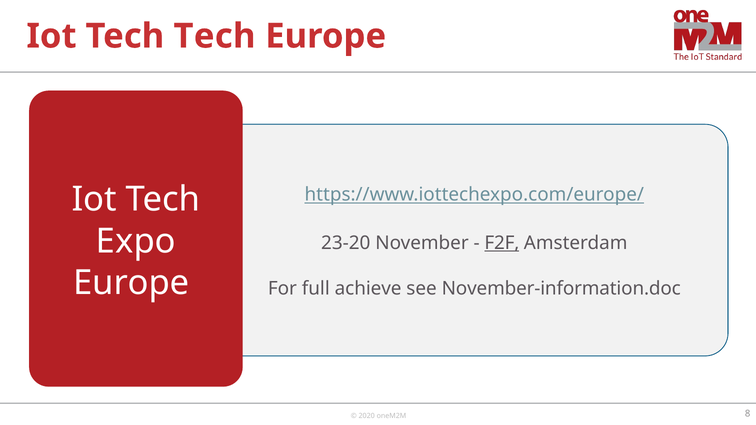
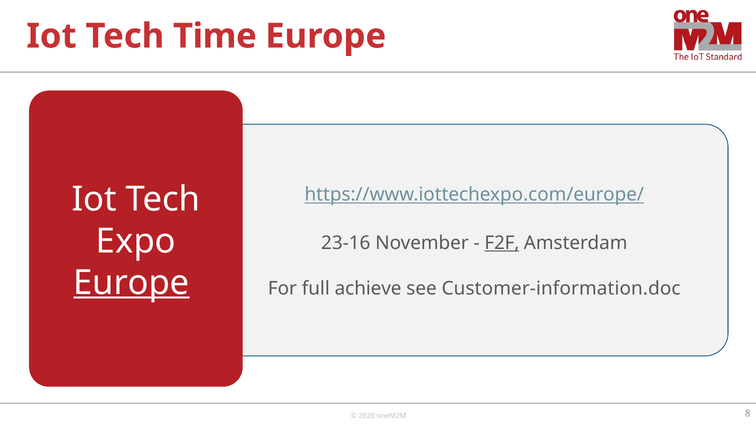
Tech Tech: Tech -> Time
23-20: 23-20 -> 23-16
Europe at (131, 283) underline: none -> present
November-information.doc: November-information.doc -> Customer-information.doc
